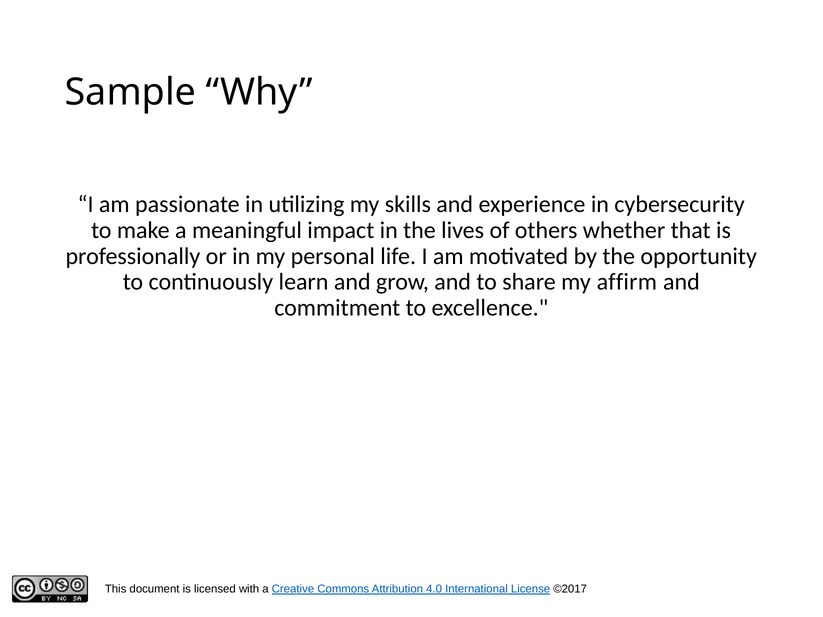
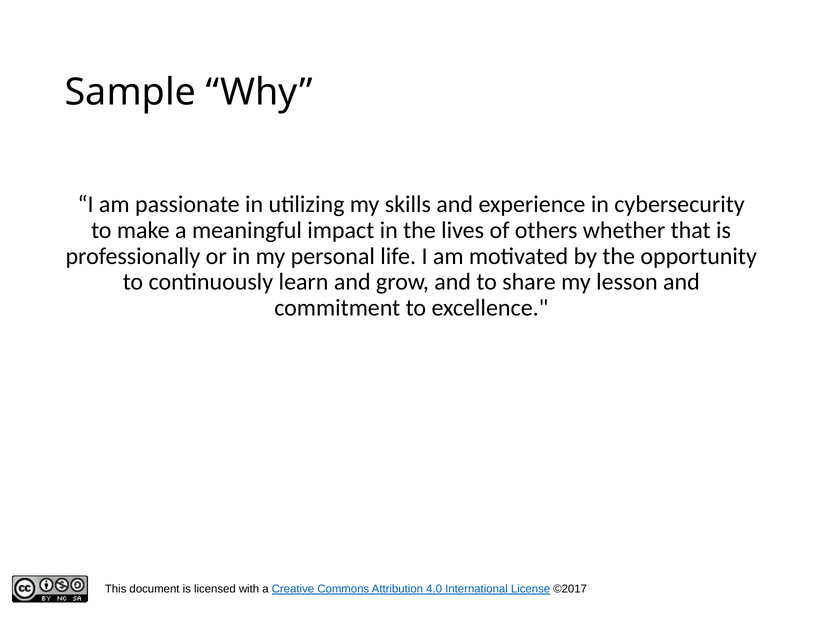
affirm: affirm -> lesson
